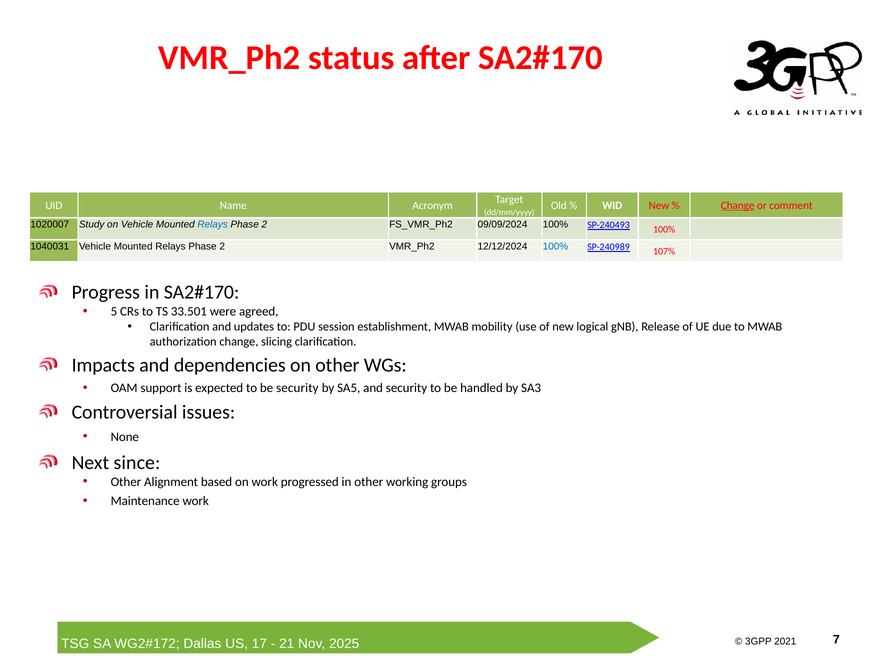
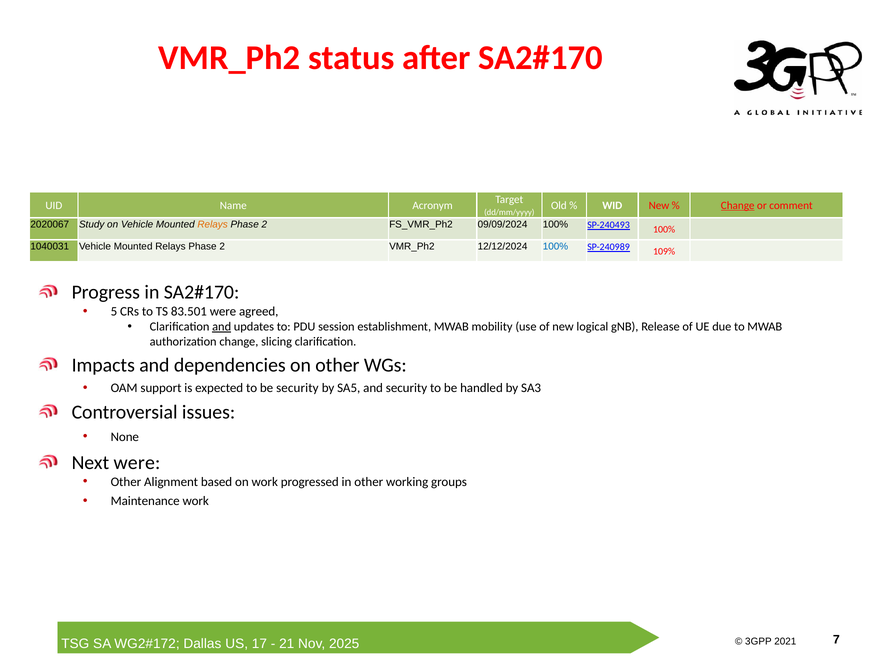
1020007: 1020007 -> 2020067
Relays at (213, 224) colour: blue -> orange
107%: 107% -> 109%
33.501: 33.501 -> 83.501
and at (222, 327) underline: none -> present
Next since: since -> were
